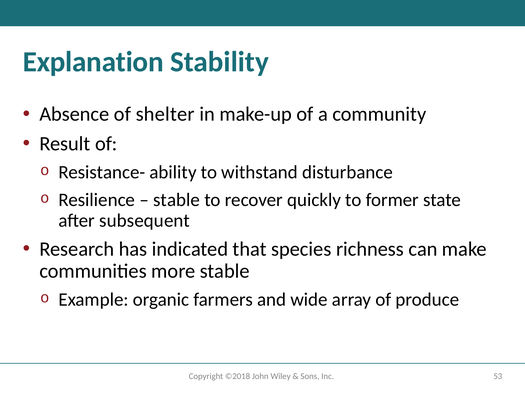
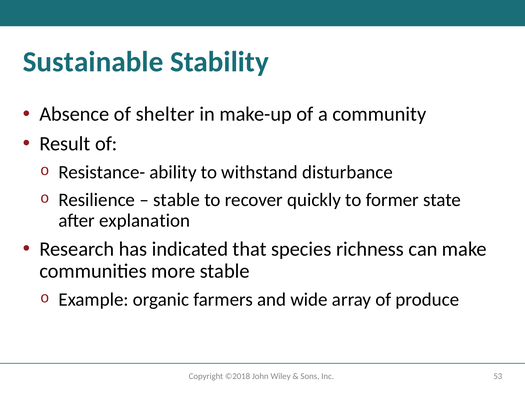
Explanation: Explanation -> Sustainable
subsequent: subsequent -> explanation
